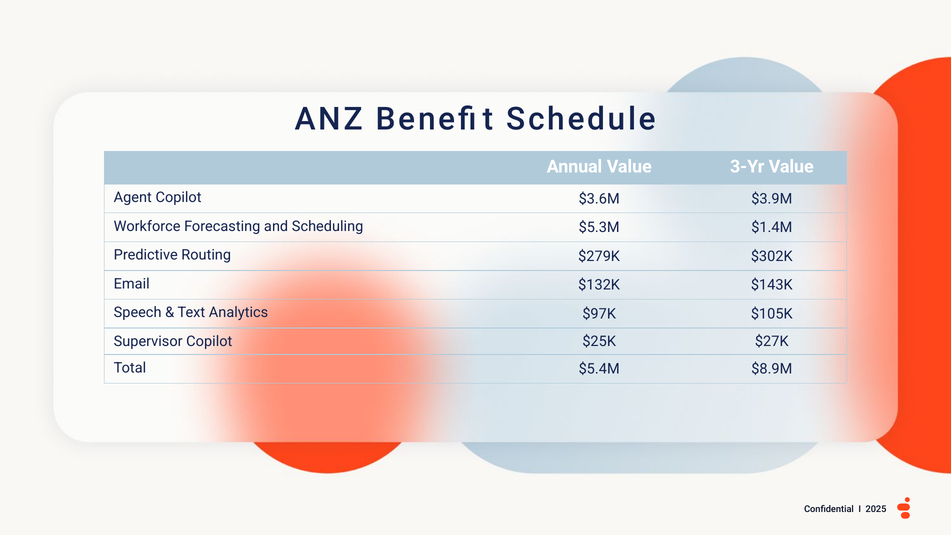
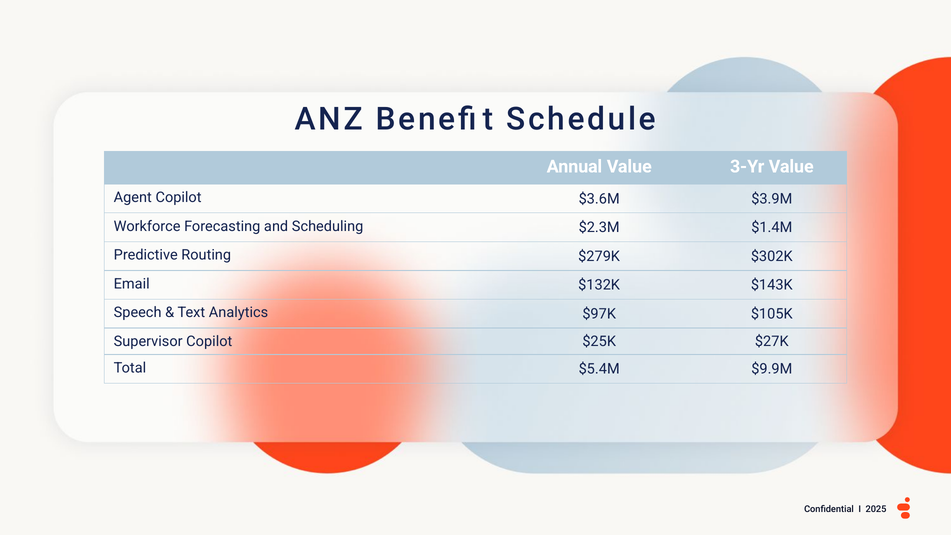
$5.3M: $5.3M -> $2.3M
$8.9M: $8.9M -> $9.9M
